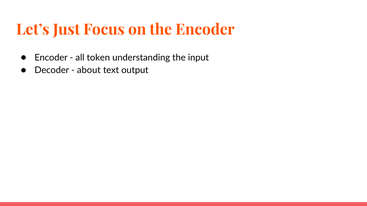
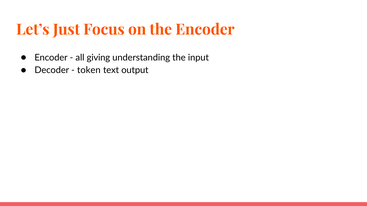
token: token -> giving
about: about -> token
